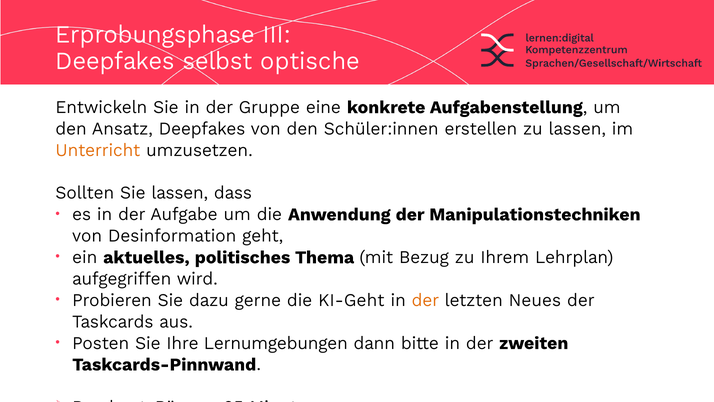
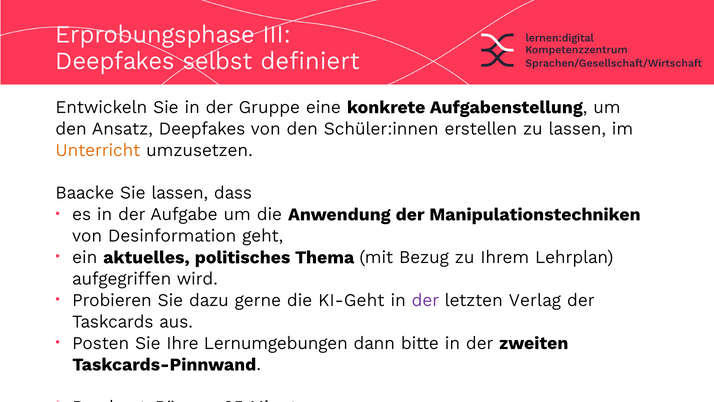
optische: optische -> definiert
Sollten: Sollten -> Baacke
der at (425, 300) colour: orange -> purple
Neues: Neues -> Verlag
